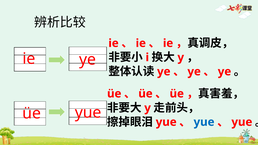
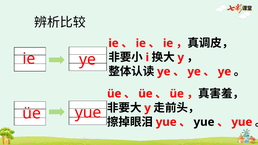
yue at (204, 122) colour: blue -> black
